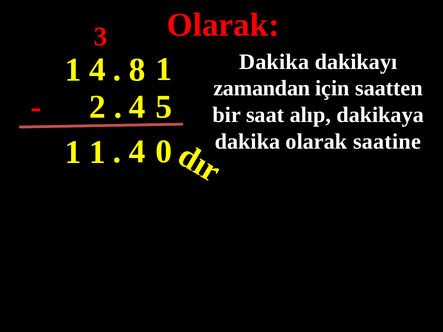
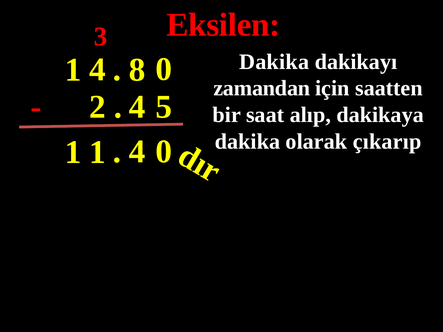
Olarak at (223, 25): Olarak -> Eksilen
1 at (164, 69): 1 -> 0
saatine: saatine -> çıkarıp
